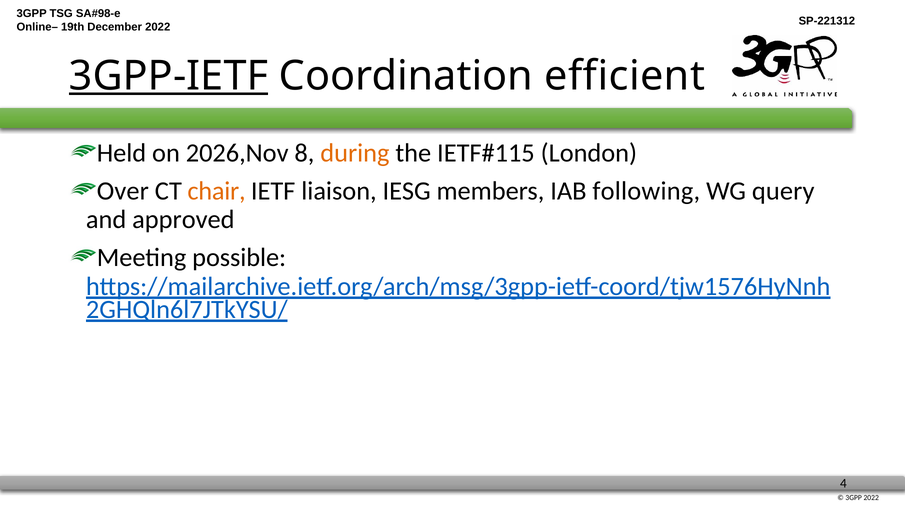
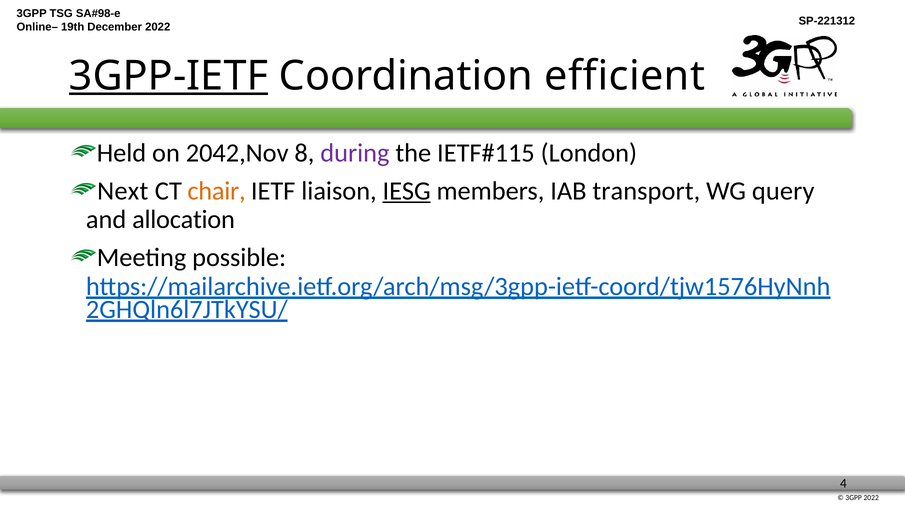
2026,Nov: 2026,Nov -> 2042,Nov
during colour: orange -> purple
Over: Over -> Next
IESG underline: none -> present
following: following -> transport
approved: approved -> allocation
